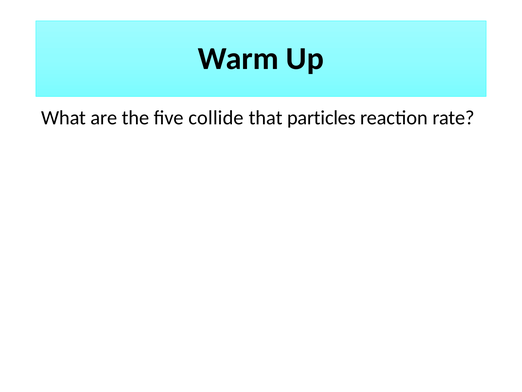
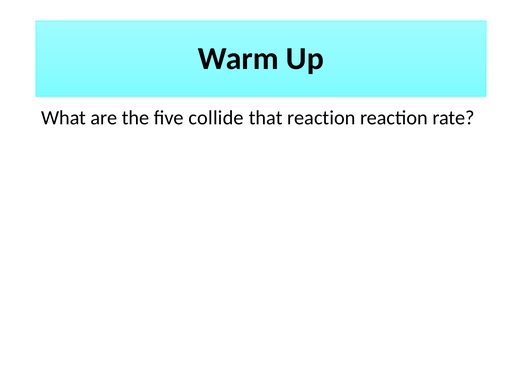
that particles: particles -> reaction
